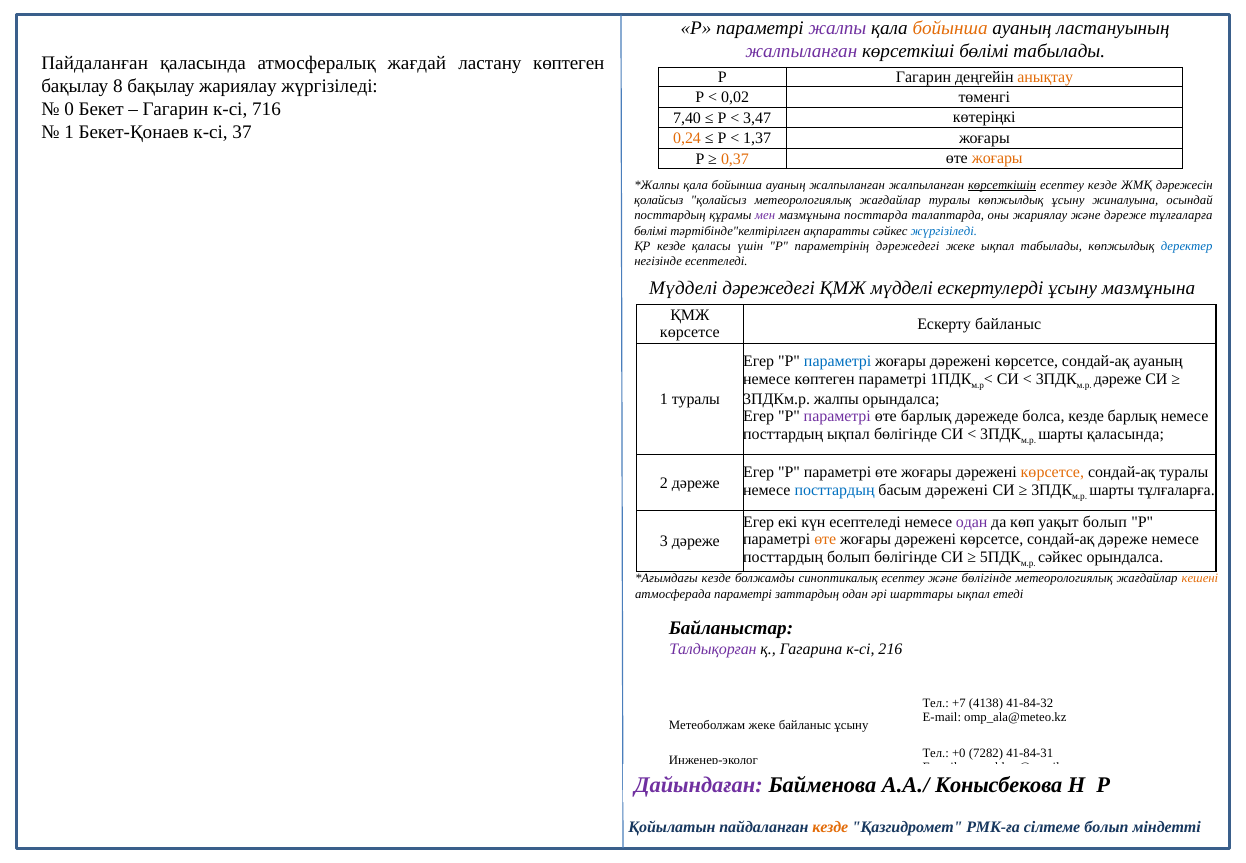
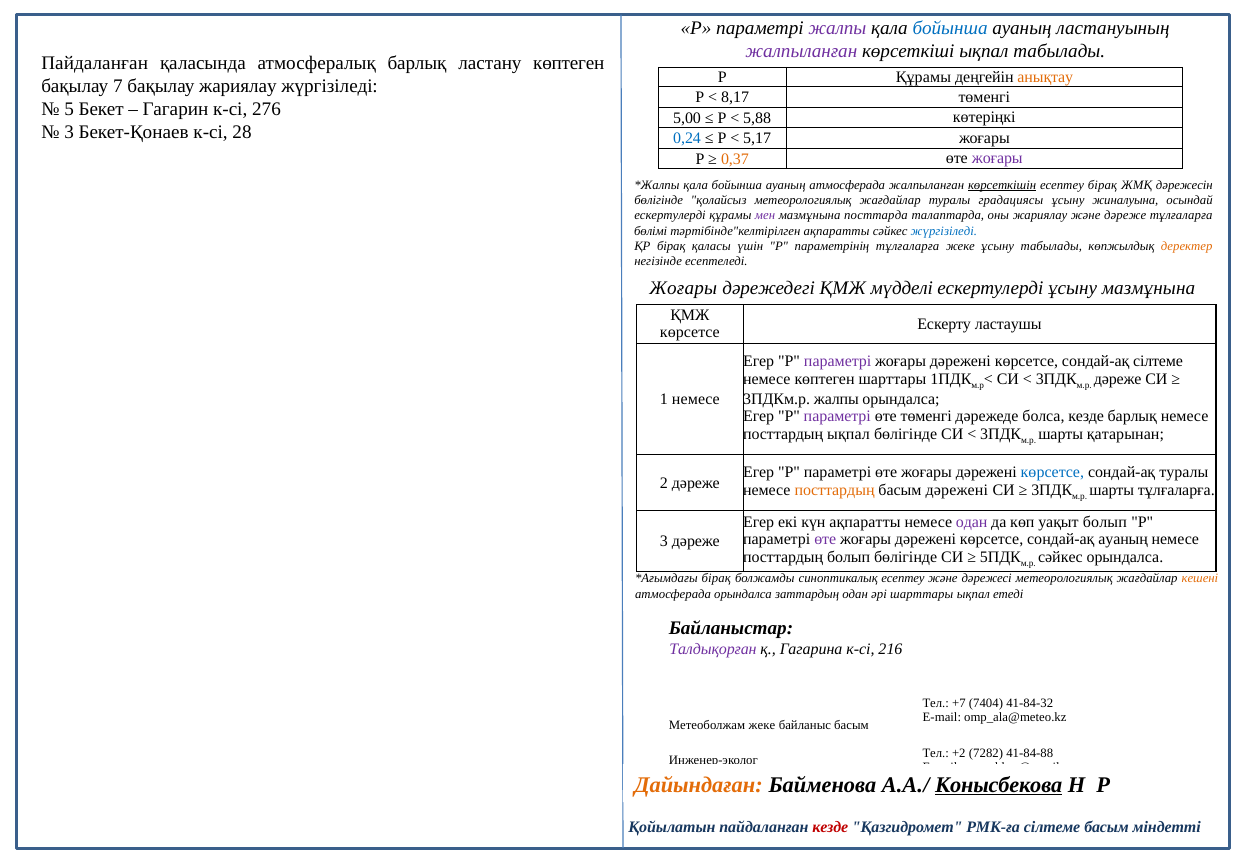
бойынша at (950, 28) colour: orange -> blue
көрсеткіші бөлімі: бөлімі -> ықпал
атмосфералық жағдай: жағдай -> барлық
Р Гагарин: Гагарин -> Құрамы
8: 8 -> 7
0,02: 0,02 -> 8,17
0: 0 -> 5
716: 716 -> 276
7,40: 7,40 -> 5,00
3,47: 3,47 -> 5,88
1 at (69, 132): 1 -> 3
37: 37 -> 28
0,24 colour: orange -> blue
1,37: 1,37 -> 5,17
жоғары at (997, 159) colour: orange -> purple
ауаның жалпыланған: жалпыланған -> атмосферада
есептеу кезде: кезде -> бірақ
қолайсыз at (659, 200): қолайсыз -> бөлігінде
туралы көпжылдық: көпжылдық -> градациясы
посттардың at (670, 215): посттардың -> ескертулерді
ҚР кезде: кезде -> бірақ
параметрінің дәрежедегі: дәрежедегі -> тұлғаларға
жеке ықпал: ықпал -> ұсыну
деректер colour: blue -> orange
Мүдделі at (683, 288): Мүдделі -> Жоғары
Ескерту байланыс: байланыс -> ластаушы
параметрі at (838, 361) colour: blue -> purple
сондай-ақ ауаның: ауаның -> сілтеме
көптеген параметрі: параметрі -> шарттары
1 туралы: туралы -> немесе
өте барлық: барлық -> төменгі
шарты қаласында: қаласында -> қатарынан
көрсетсе at (1052, 472) colour: orange -> blue
посттардың at (835, 490) colour: blue -> orange
күн есептеледі: есептеледі -> ақпаратты
өте at (825, 539) colour: orange -> purple
сондай-ақ дәреже: дәреже -> ауаның
кезде at (716, 578): кезде -> бірақ
және бөлігінде: бөлігінде -> дәрежесі
атмосферада параметрі: параметрі -> орындалса
4138: 4138 -> 7404
байланыс ұсыну: ұсыну -> басым
+0: +0 -> +2
41-84-31: 41-84-31 -> 41-84-88
Дайындаған colour: purple -> orange
Конысбекова underline: none -> present
кезде at (830, 826) colour: orange -> red
сілтеме болып: болып -> басым
